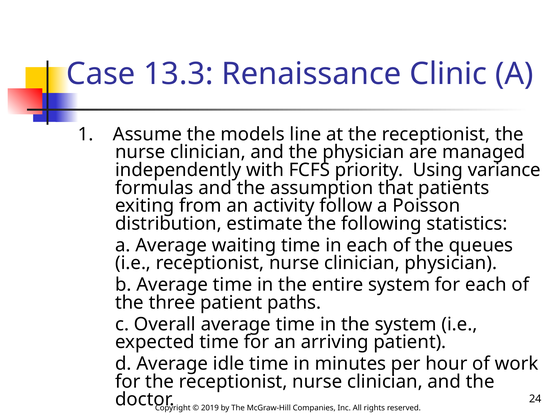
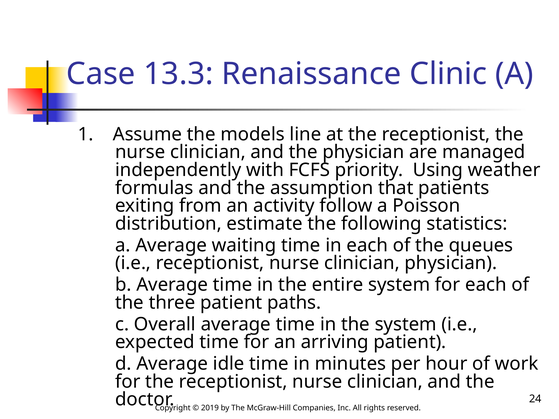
variance: variance -> weather
